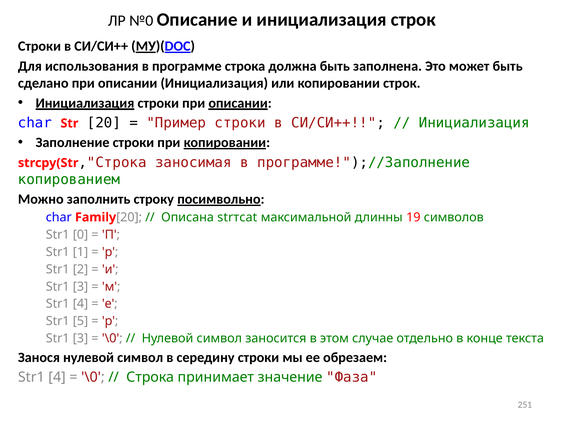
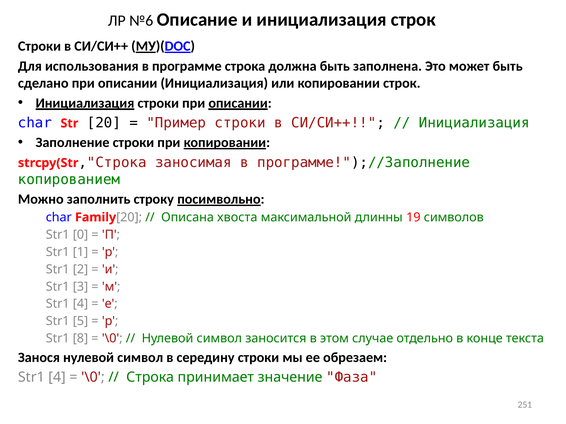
№0: №0 -> №6
strтcat: strтcat -> хвоста
3 at (80, 339): 3 -> 8
